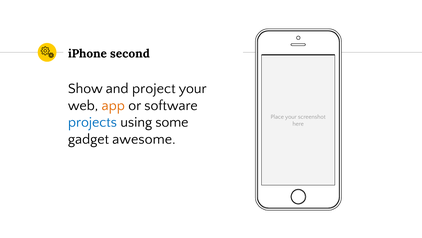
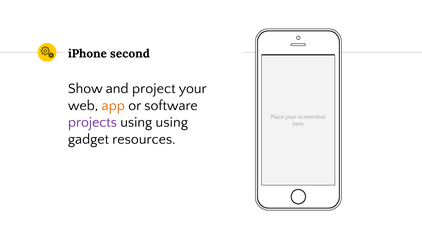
projects colour: blue -> purple
using some: some -> using
awesome: awesome -> resources
